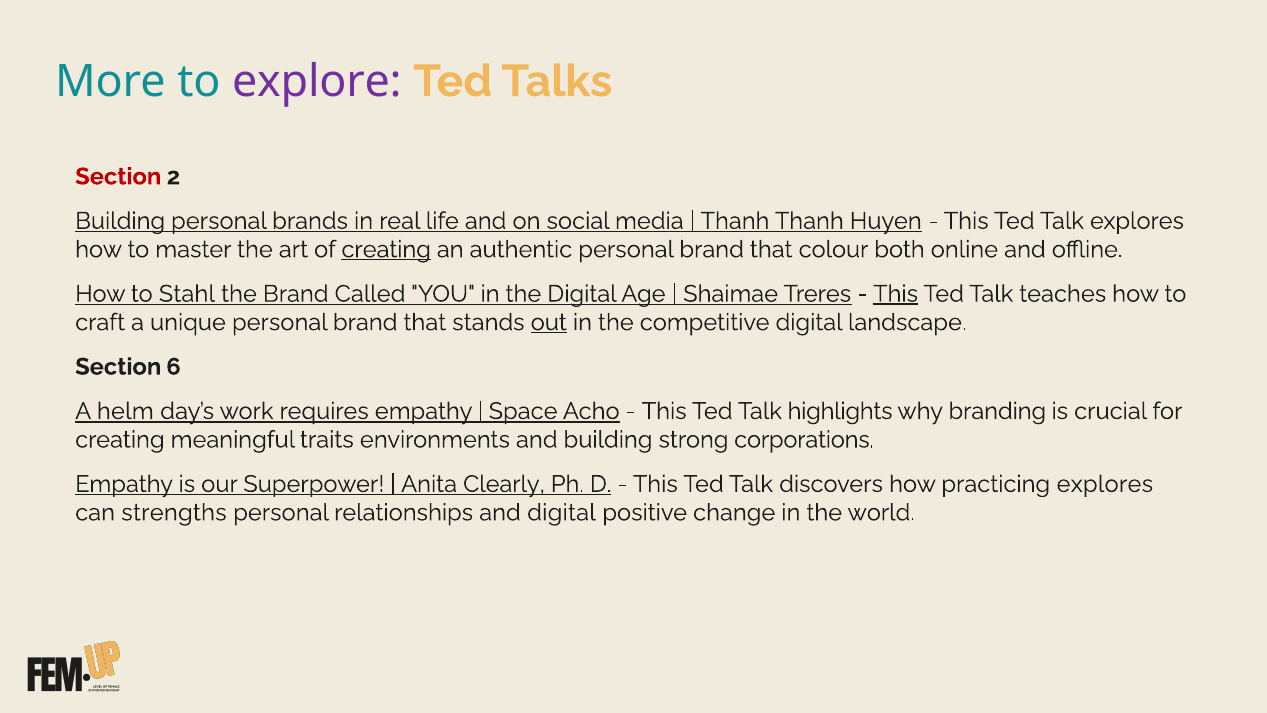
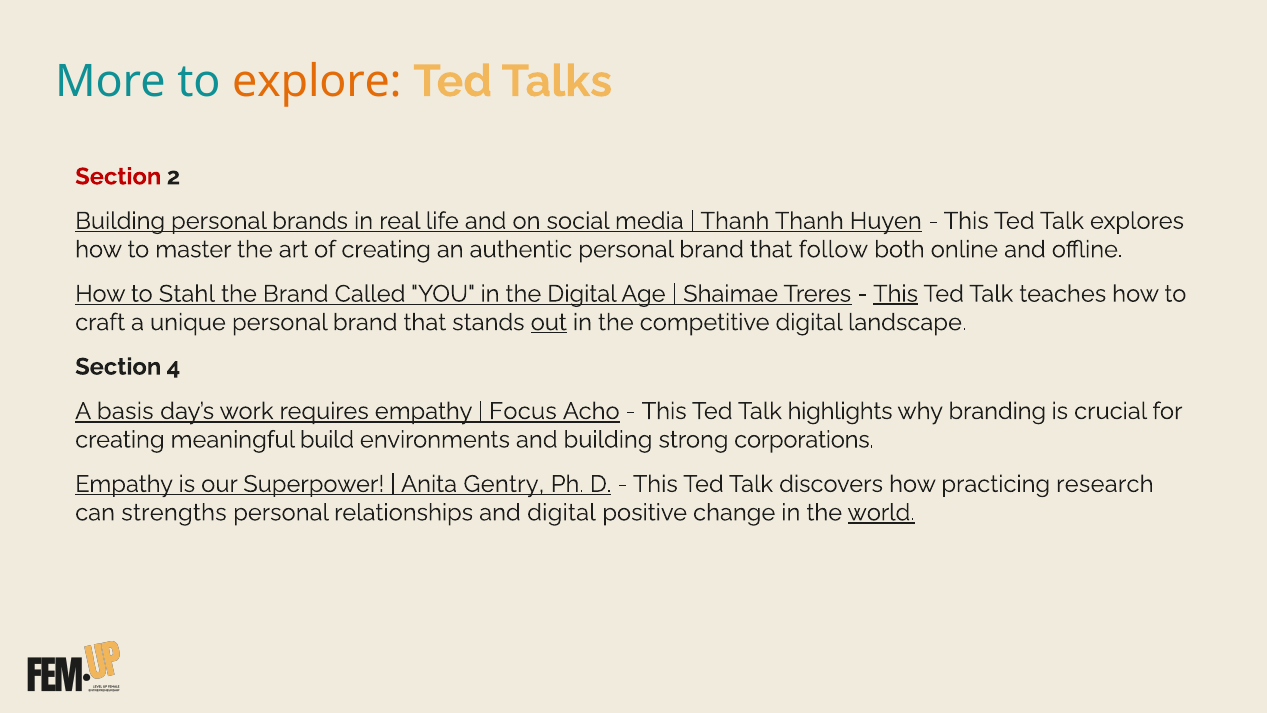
explore colour: purple -> orange
creating at (386, 249) underline: present -> none
colour: colour -> follow
6: 6 -> 4
helm: helm -> basis
Space: Space -> Focus
traits: traits -> build
Clearly: Clearly -> Gentry
practicing explores: explores -> research
world underline: none -> present
